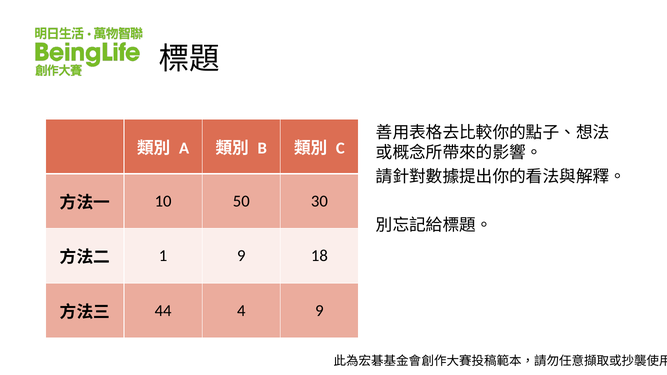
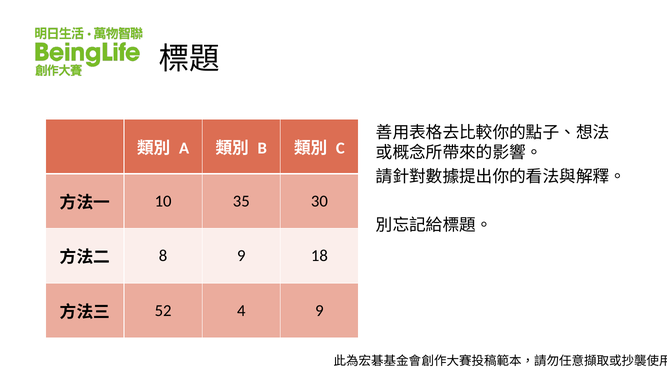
50: 50 -> 35
1: 1 -> 8
44: 44 -> 52
